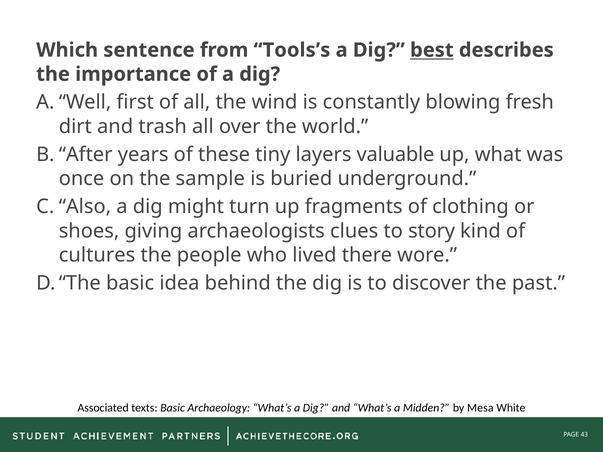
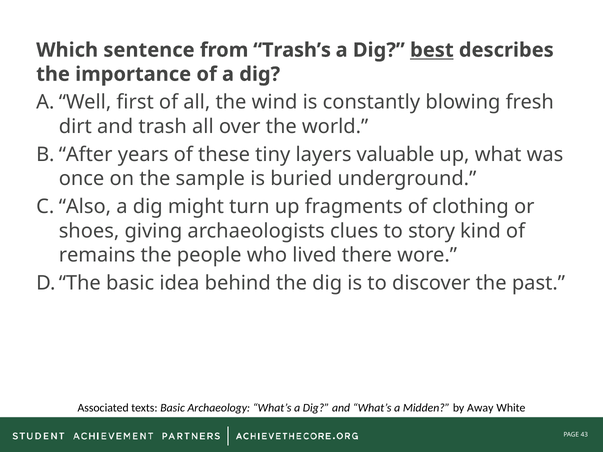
Tools’s: Tools’s -> Trash’s
cultures: cultures -> remains
Mesa: Mesa -> Away
